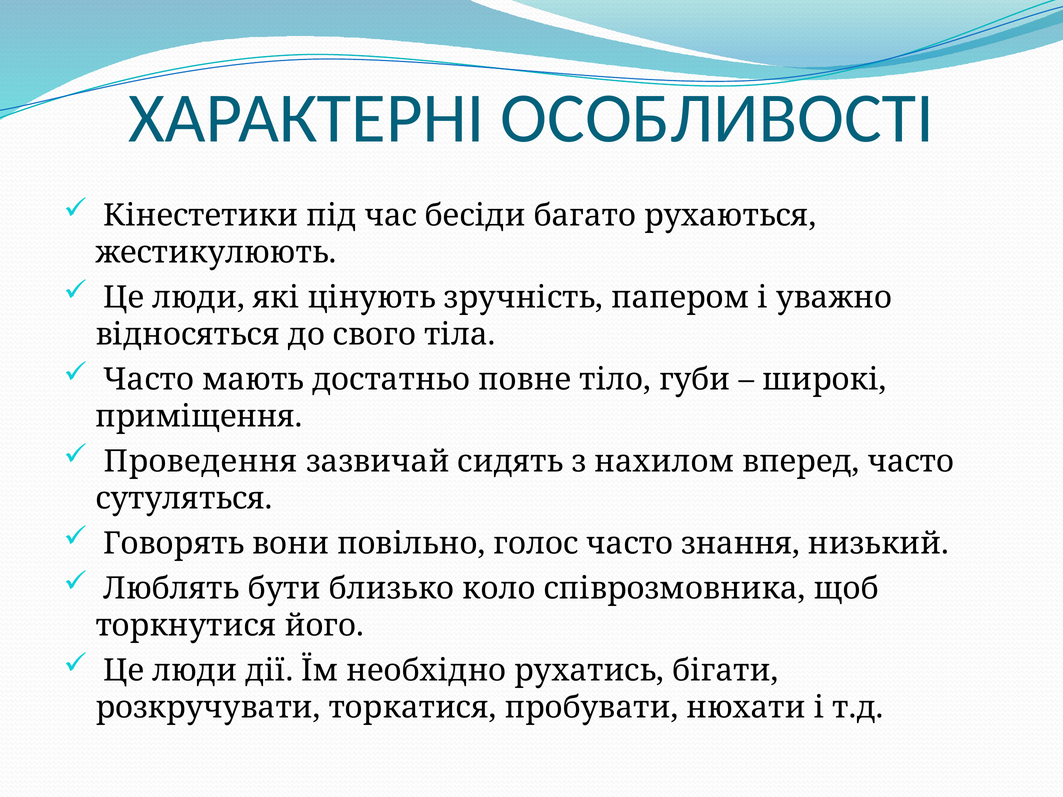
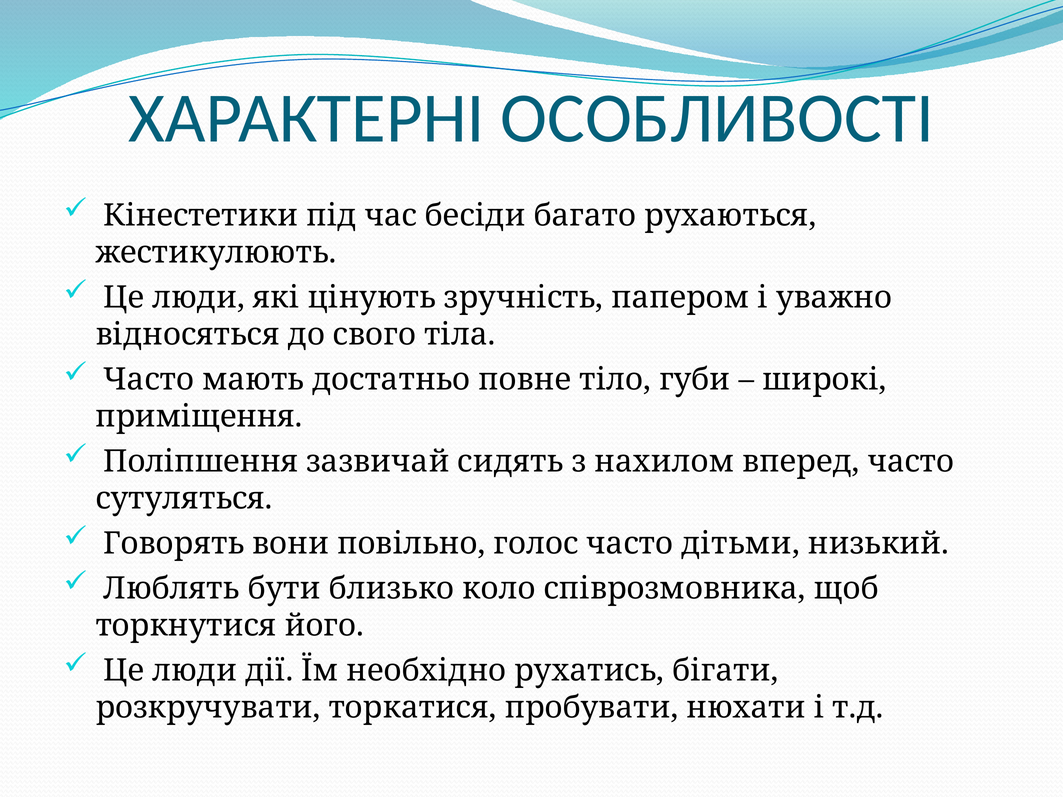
Проведення: Проведення -> Поліпшення
знання: знання -> дітьми
